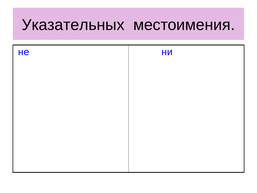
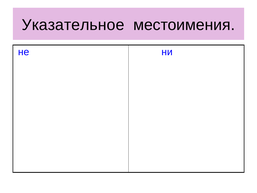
Указательных: Указательных -> Указательное
